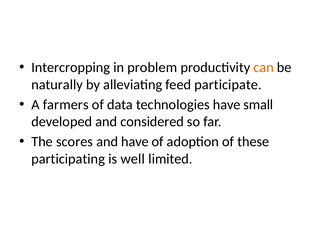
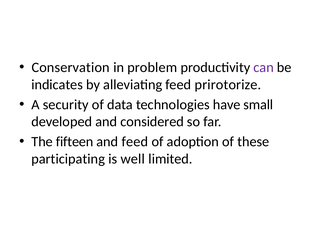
Intercropping: Intercropping -> Conservation
can colour: orange -> purple
naturally: naturally -> indicates
participate: participate -> prirotorize
farmers: farmers -> security
scores: scores -> fifteen
and have: have -> feed
